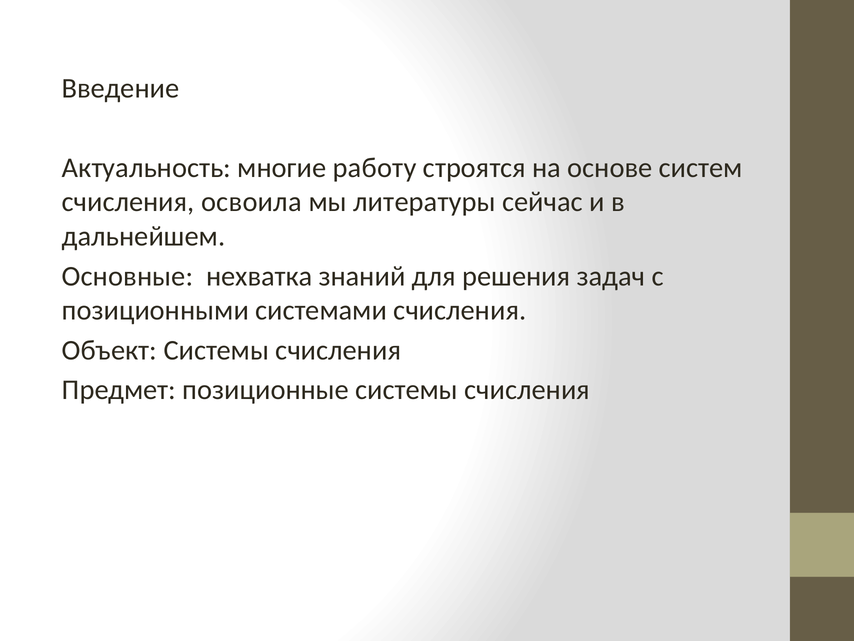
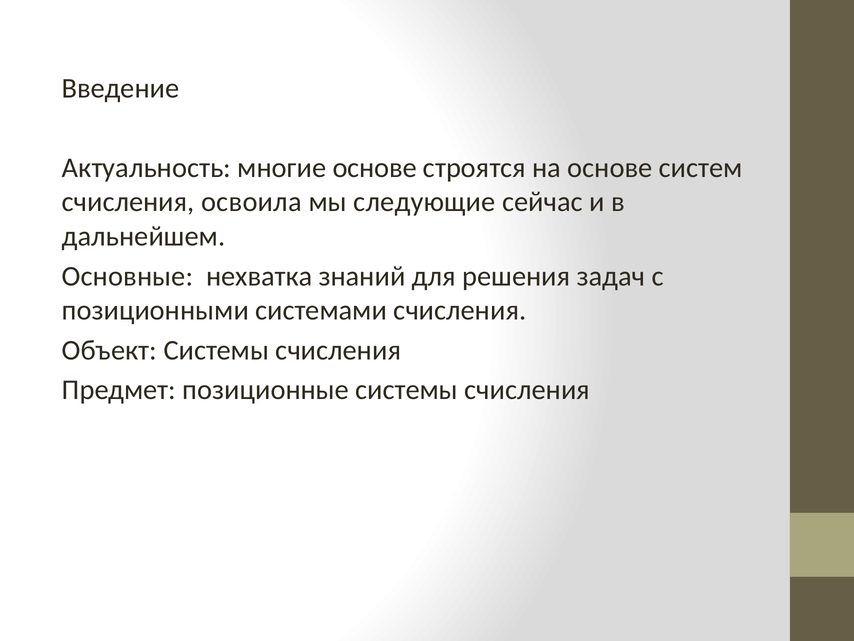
многие работу: работу -> основе
литературы: литературы -> следующие
